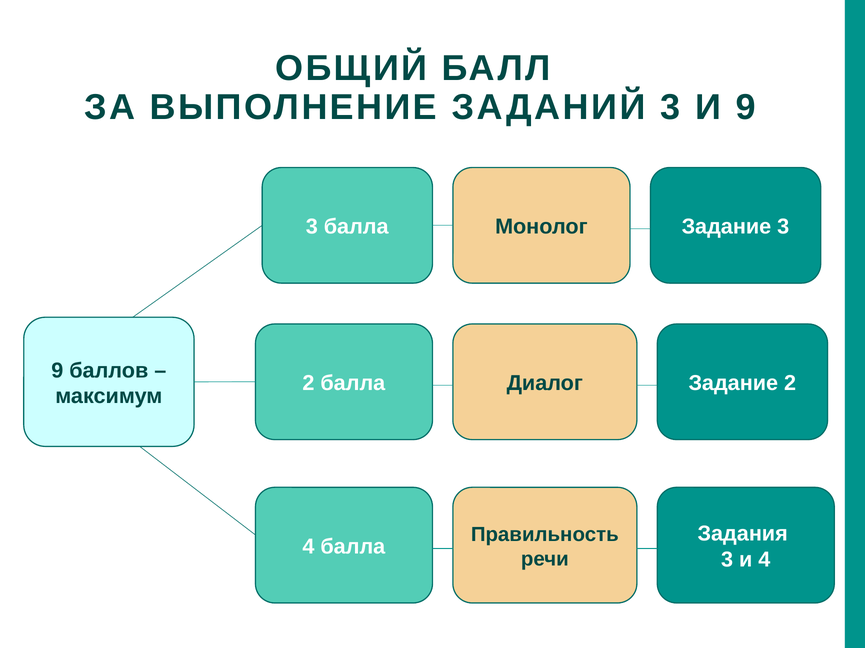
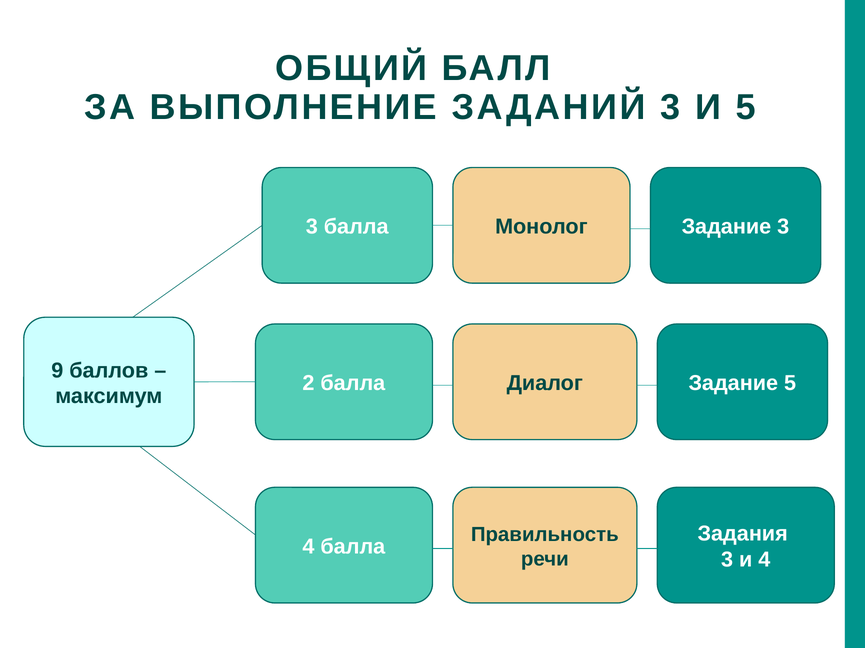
И 9: 9 -> 5
Задание 2: 2 -> 5
